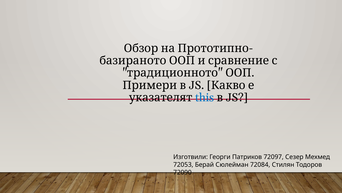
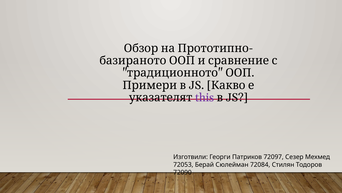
this colour: blue -> purple
